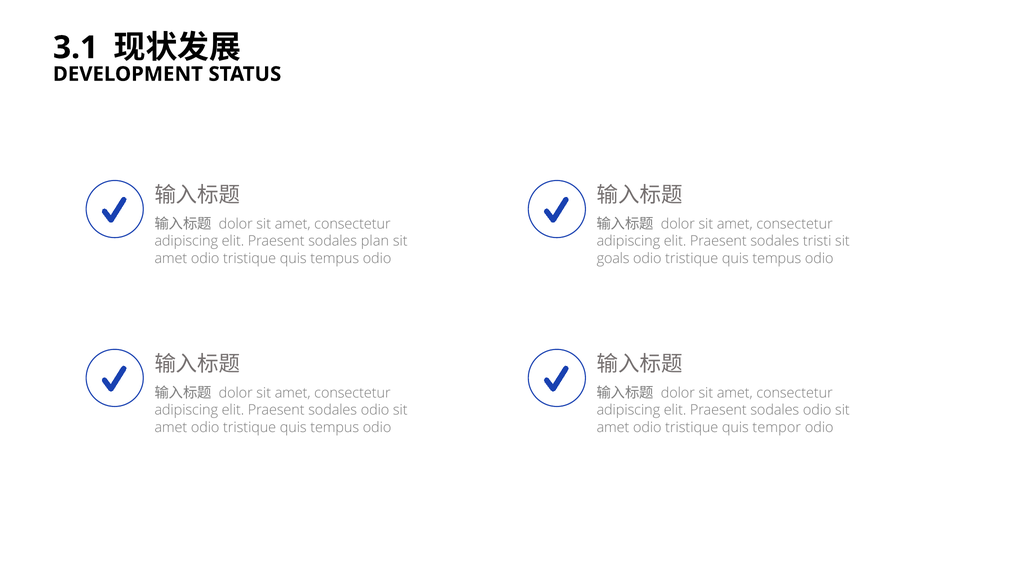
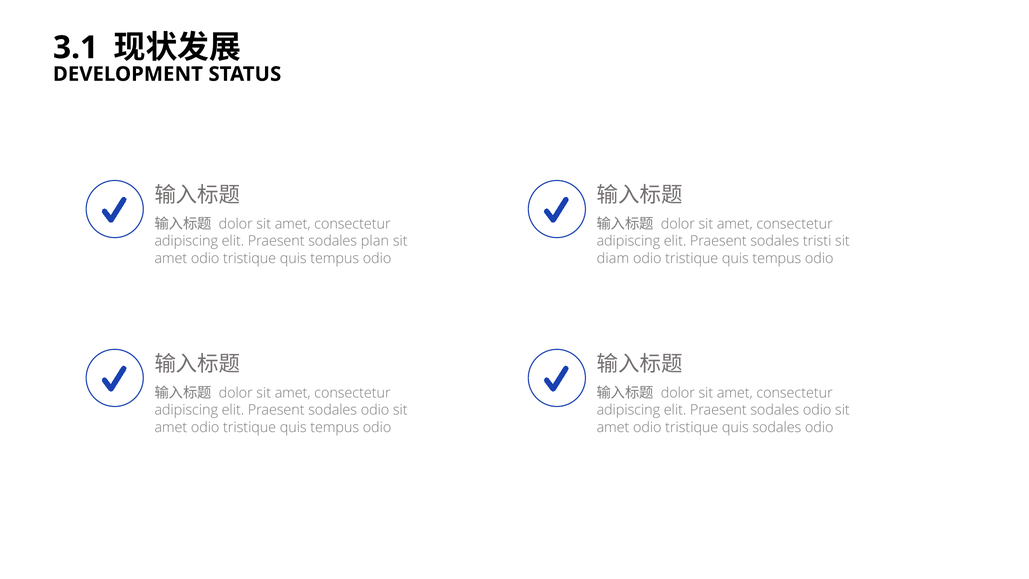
goals: goals -> diam
quis tempor: tempor -> sodales
